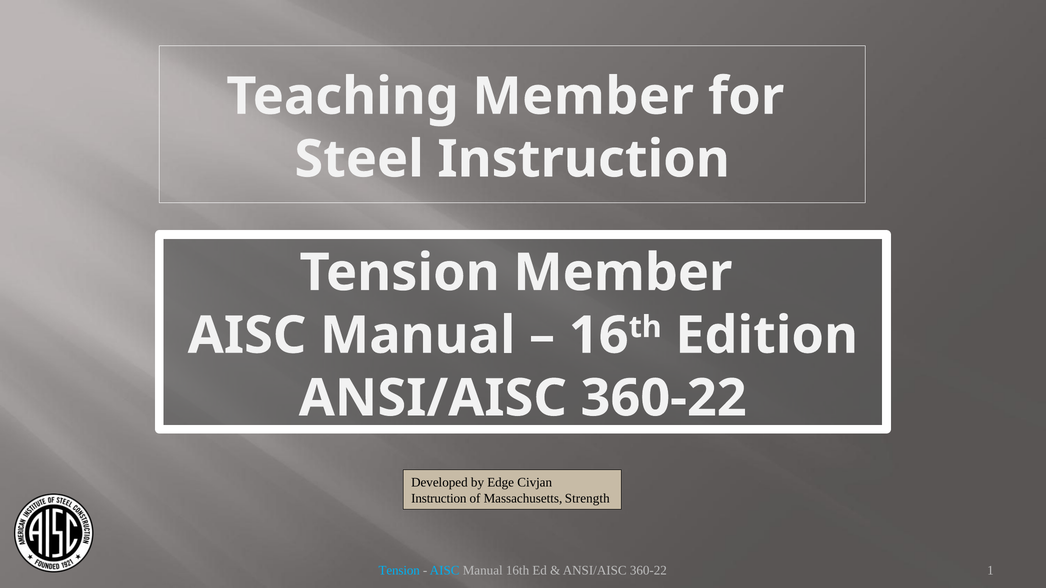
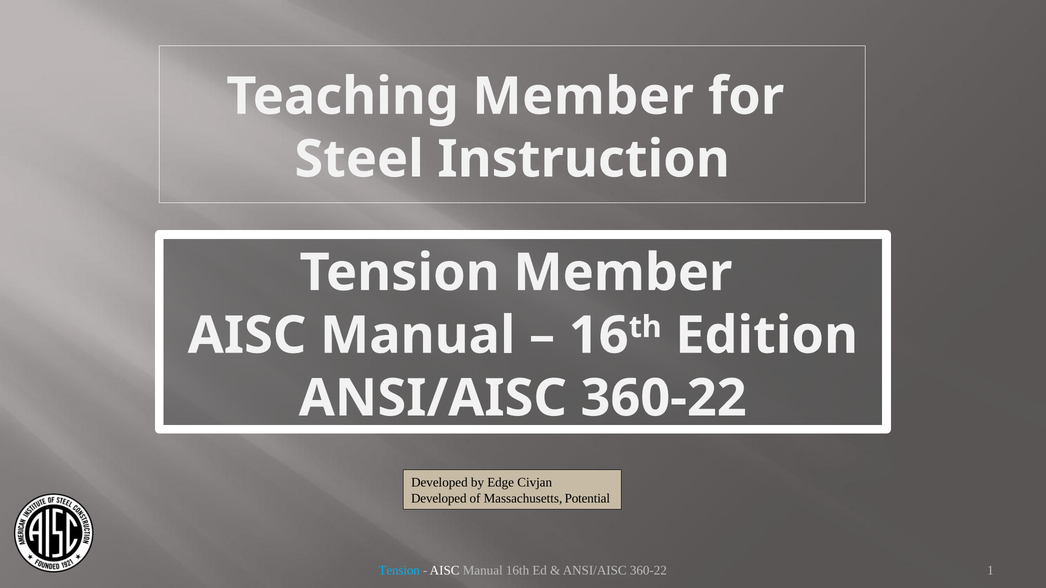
Instruction at (439, 499): Instruction -> Developed
Strength: Strength -> Potential
AISC at (445, 571) colour: light blue -> white
